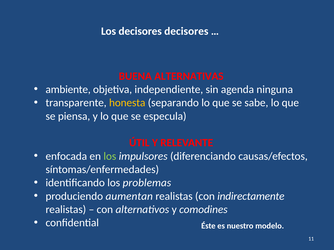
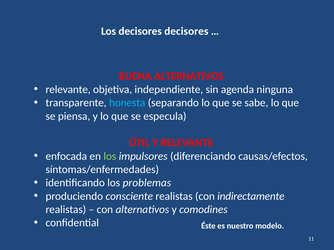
BUENA ALTERNATIVAS: ALTERNATIVAS -> ALTERNATIVOS
ambiente at (68, 90): ambiente -> relevante
honesta colour: yellow -> light blue
aumentan: aumentan -> consciente
